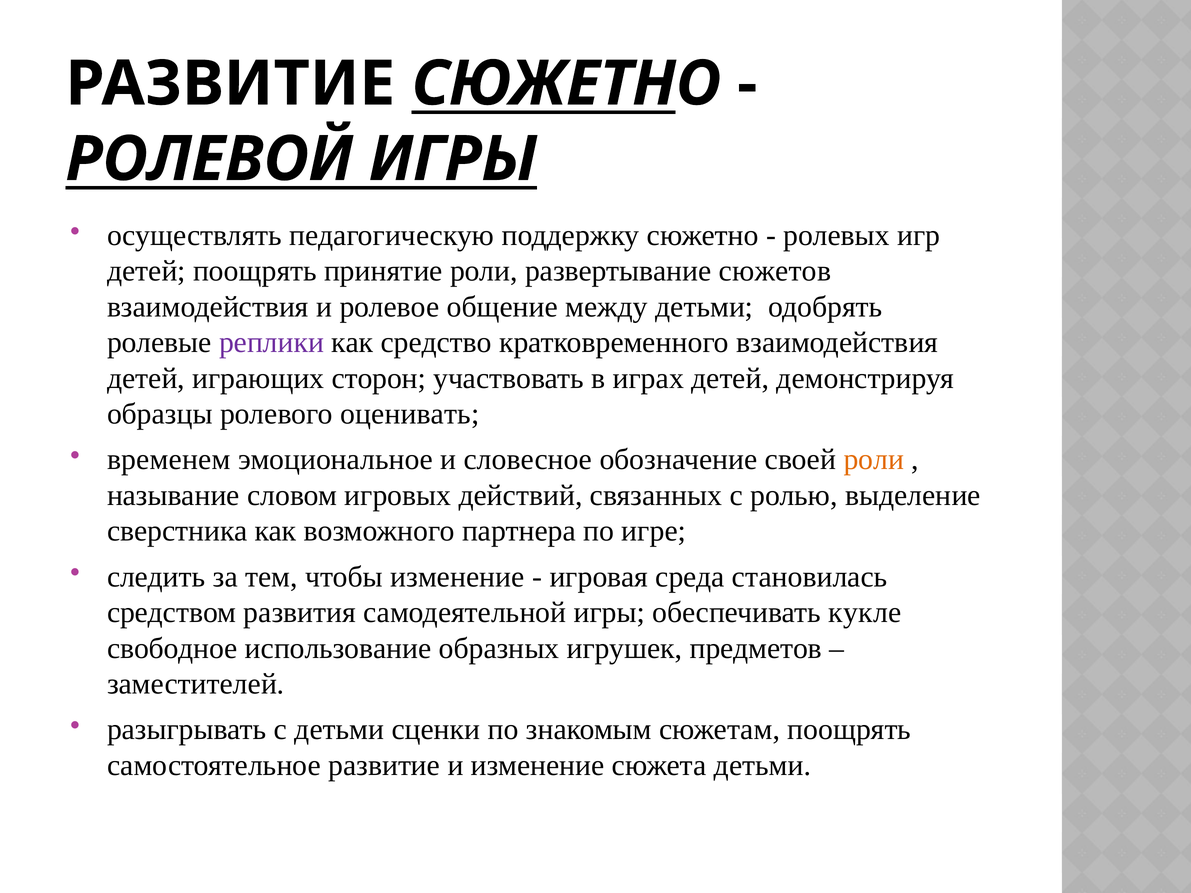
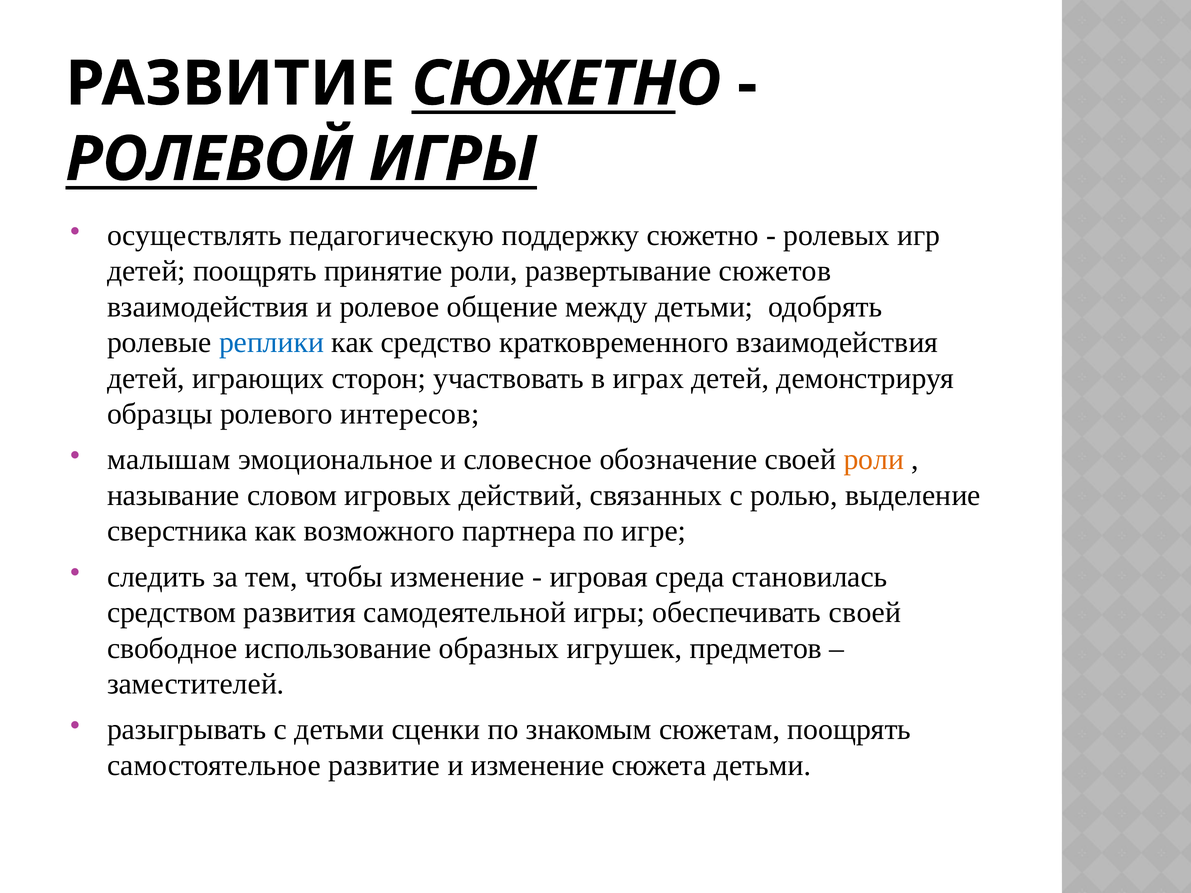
реплики colour: purple -> blue
оценивать: оценивать -> интересов
временем: временем -> малышам
обеспечивать кукле: кукле -> своей
